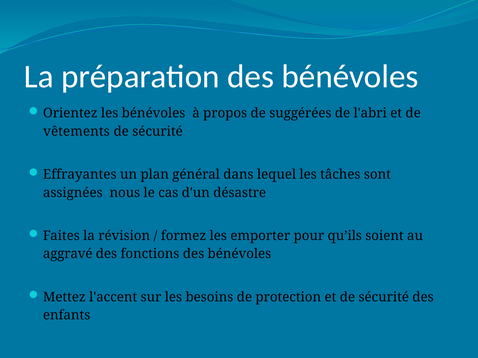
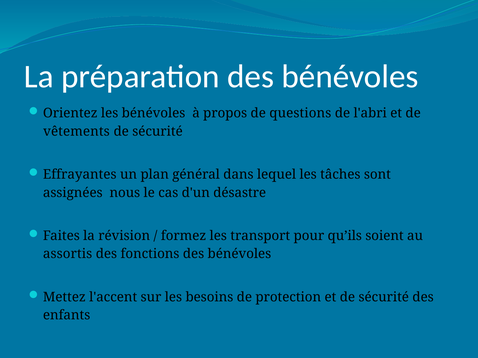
suggérées: suggérées -> questions
emporter: emporter -> transport
aggravé: aggravé -> assortis
